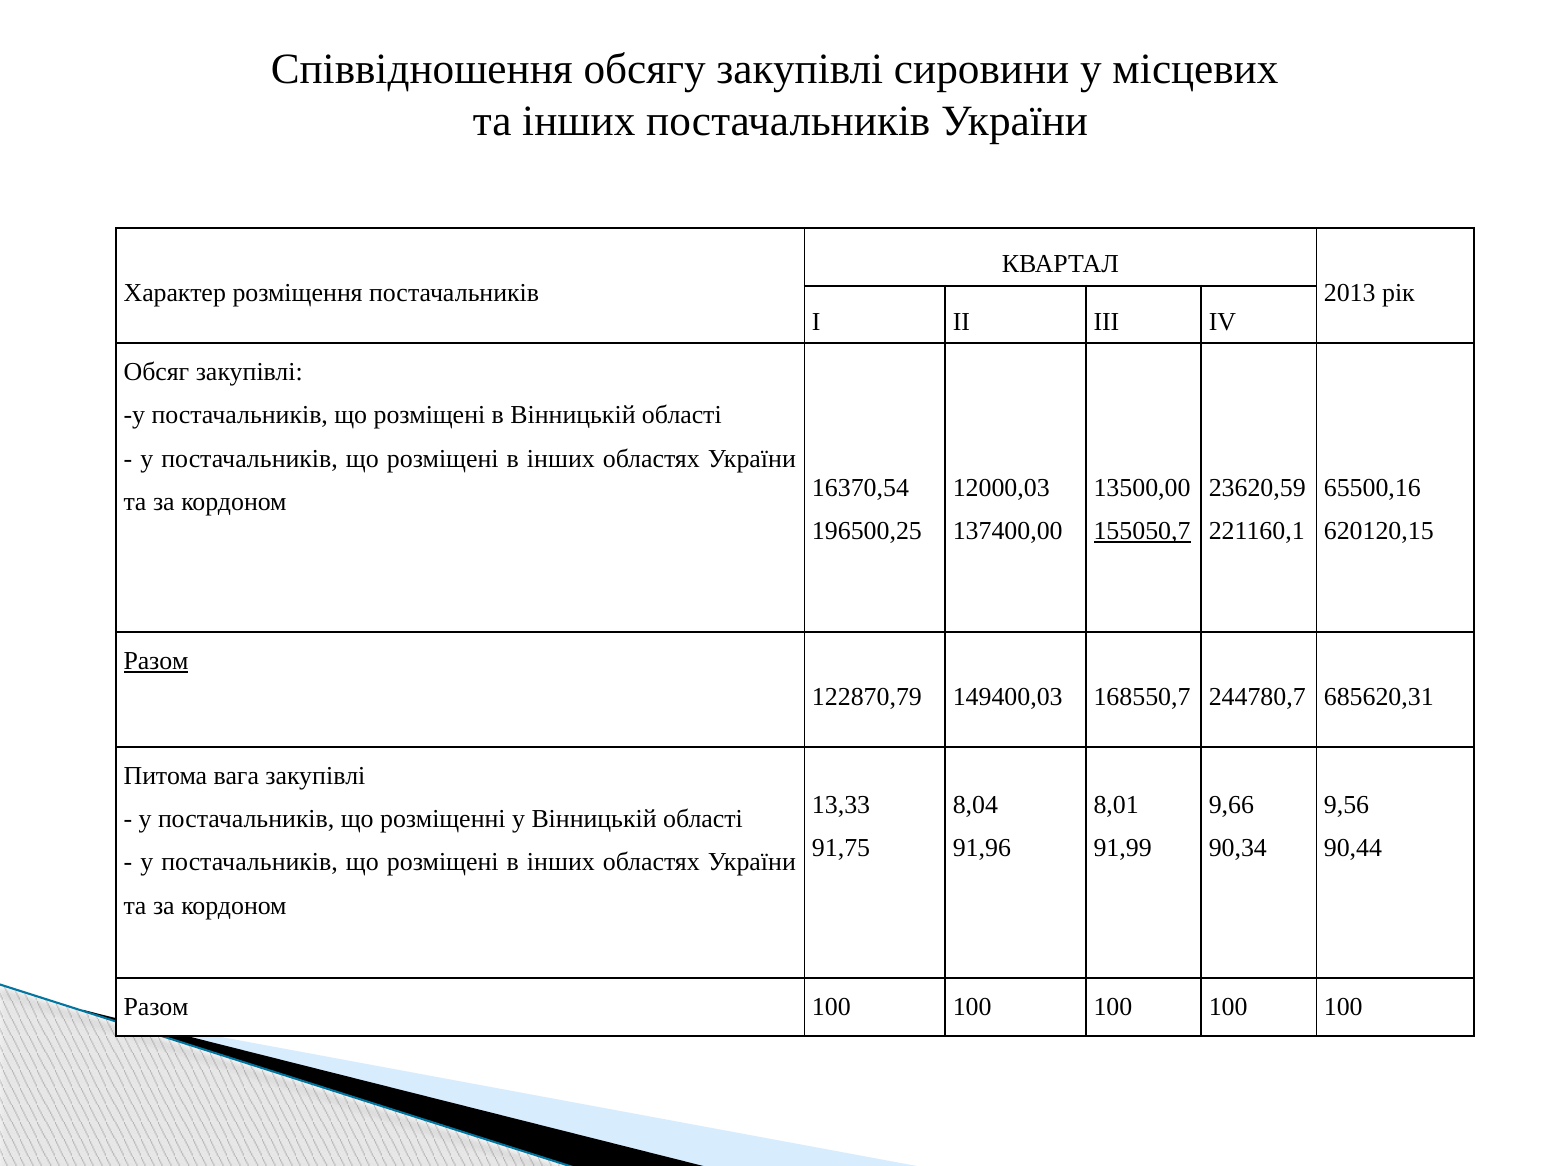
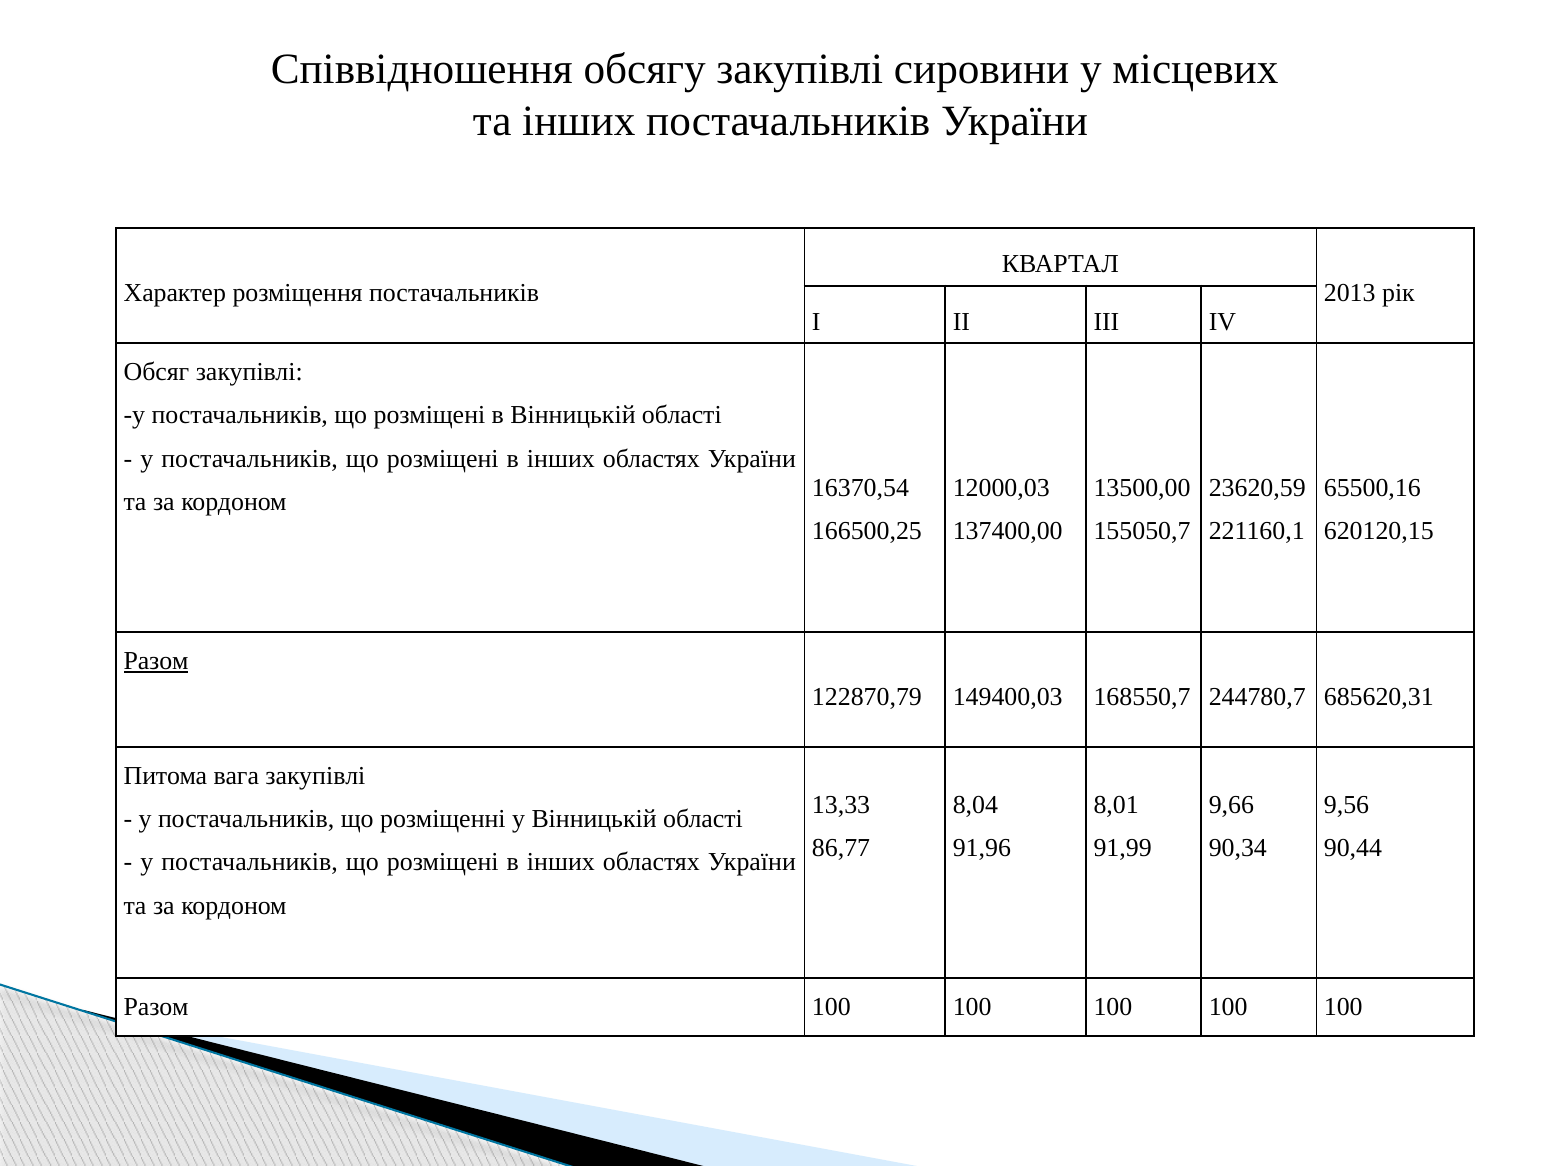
196500,25: 196500,25 -> 166500,25
155050,7 underline: present -> none
91,75: 91,75 -> 86,77
